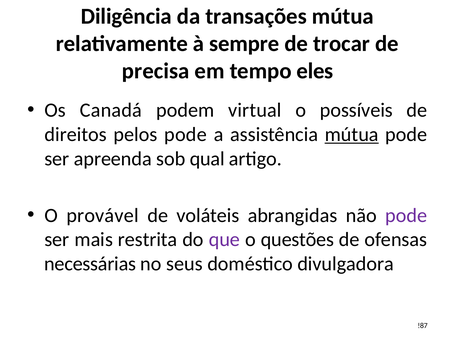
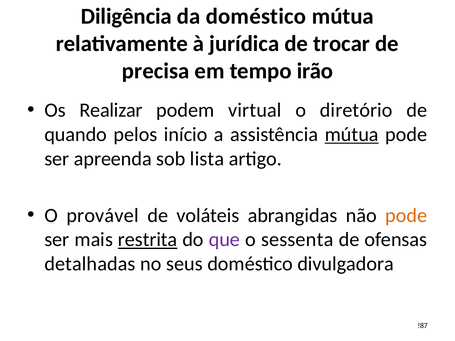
da transações: transações -> doméstico
sempre: sempre -> jurídica
eles: eles -> irão
Canadá: Canadá -> Realizar
possíveis: possíveis -> diretório
direitos: direitos -> quando
pelos pode: pode -> início
qual: qual -> lista
pode at (406, 216) colour: purple -> orange
restrita underline: none -> present
questões: questões -> sessenta
necessárias: necessárias -> detalhadas
